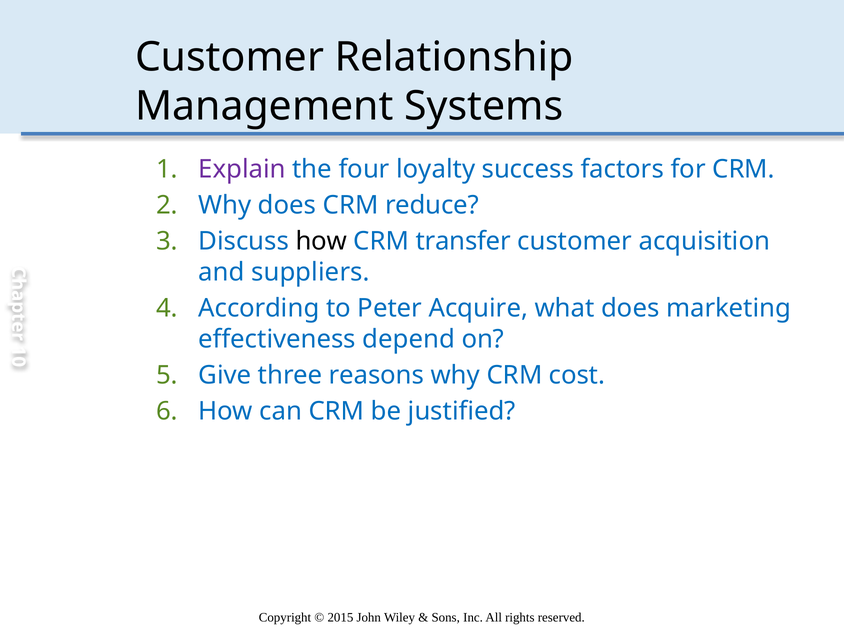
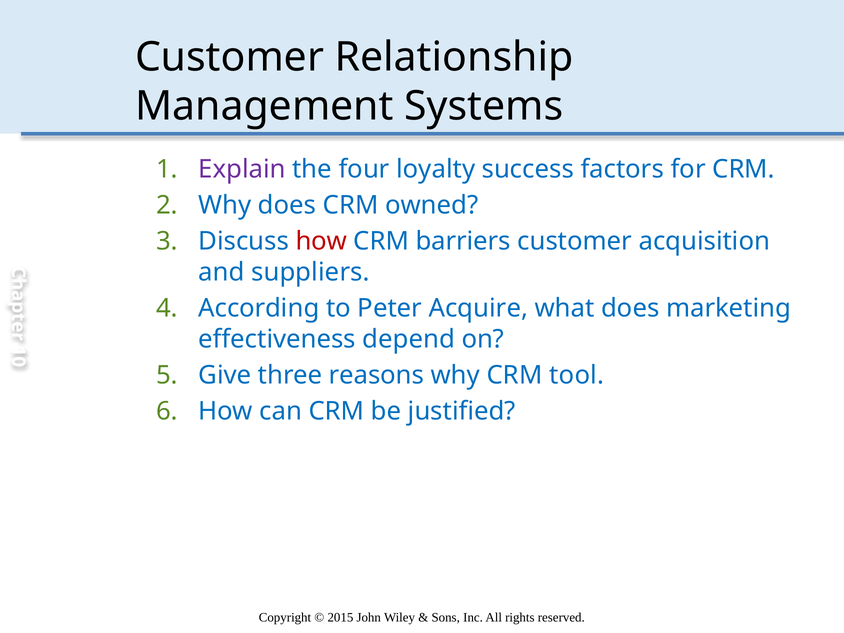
reduce: reduce -> owned
how at (321, 241) colour: black -> red
transfer: transfer -> barriers
cost: cost -> tool
